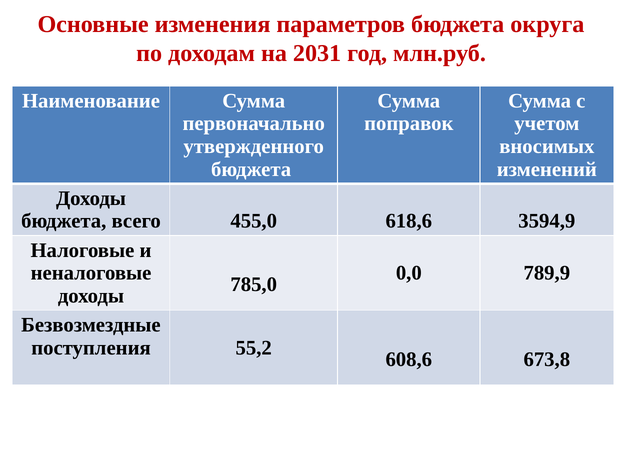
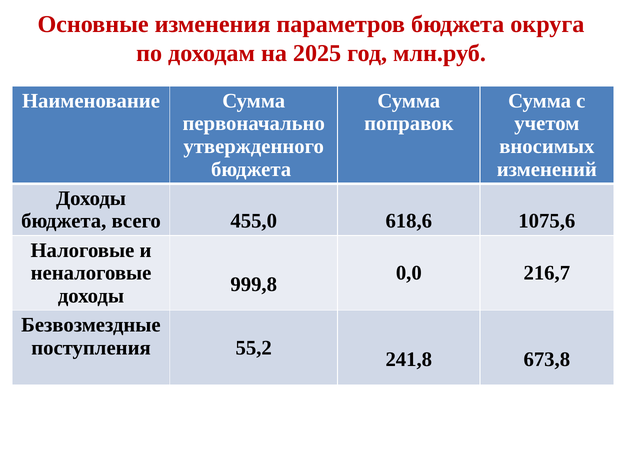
2031: 2031 -> 2025
3594,9: 3594,9 -> 1075,6
789,9: 789,9 -> 216,7
785,0: 785,0 -> 999,8
608,6: 608,6 -> 241,8
